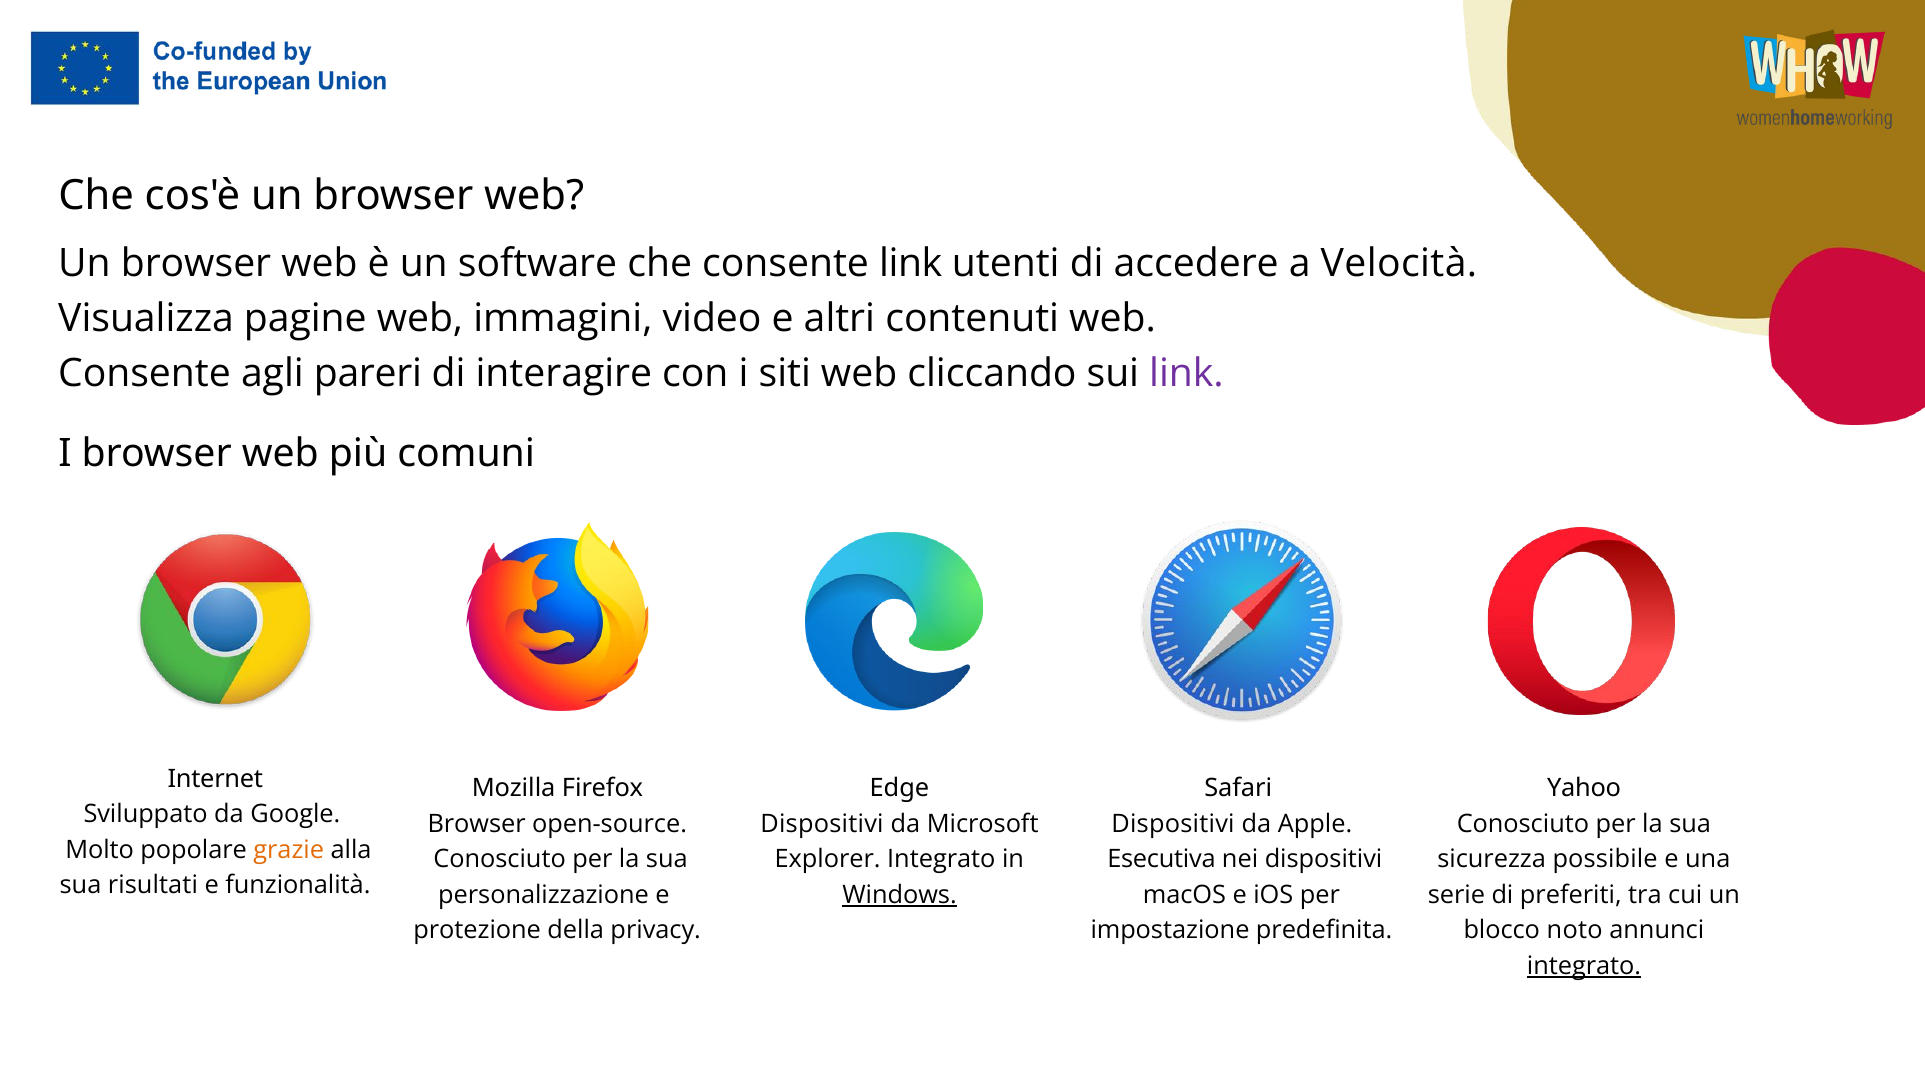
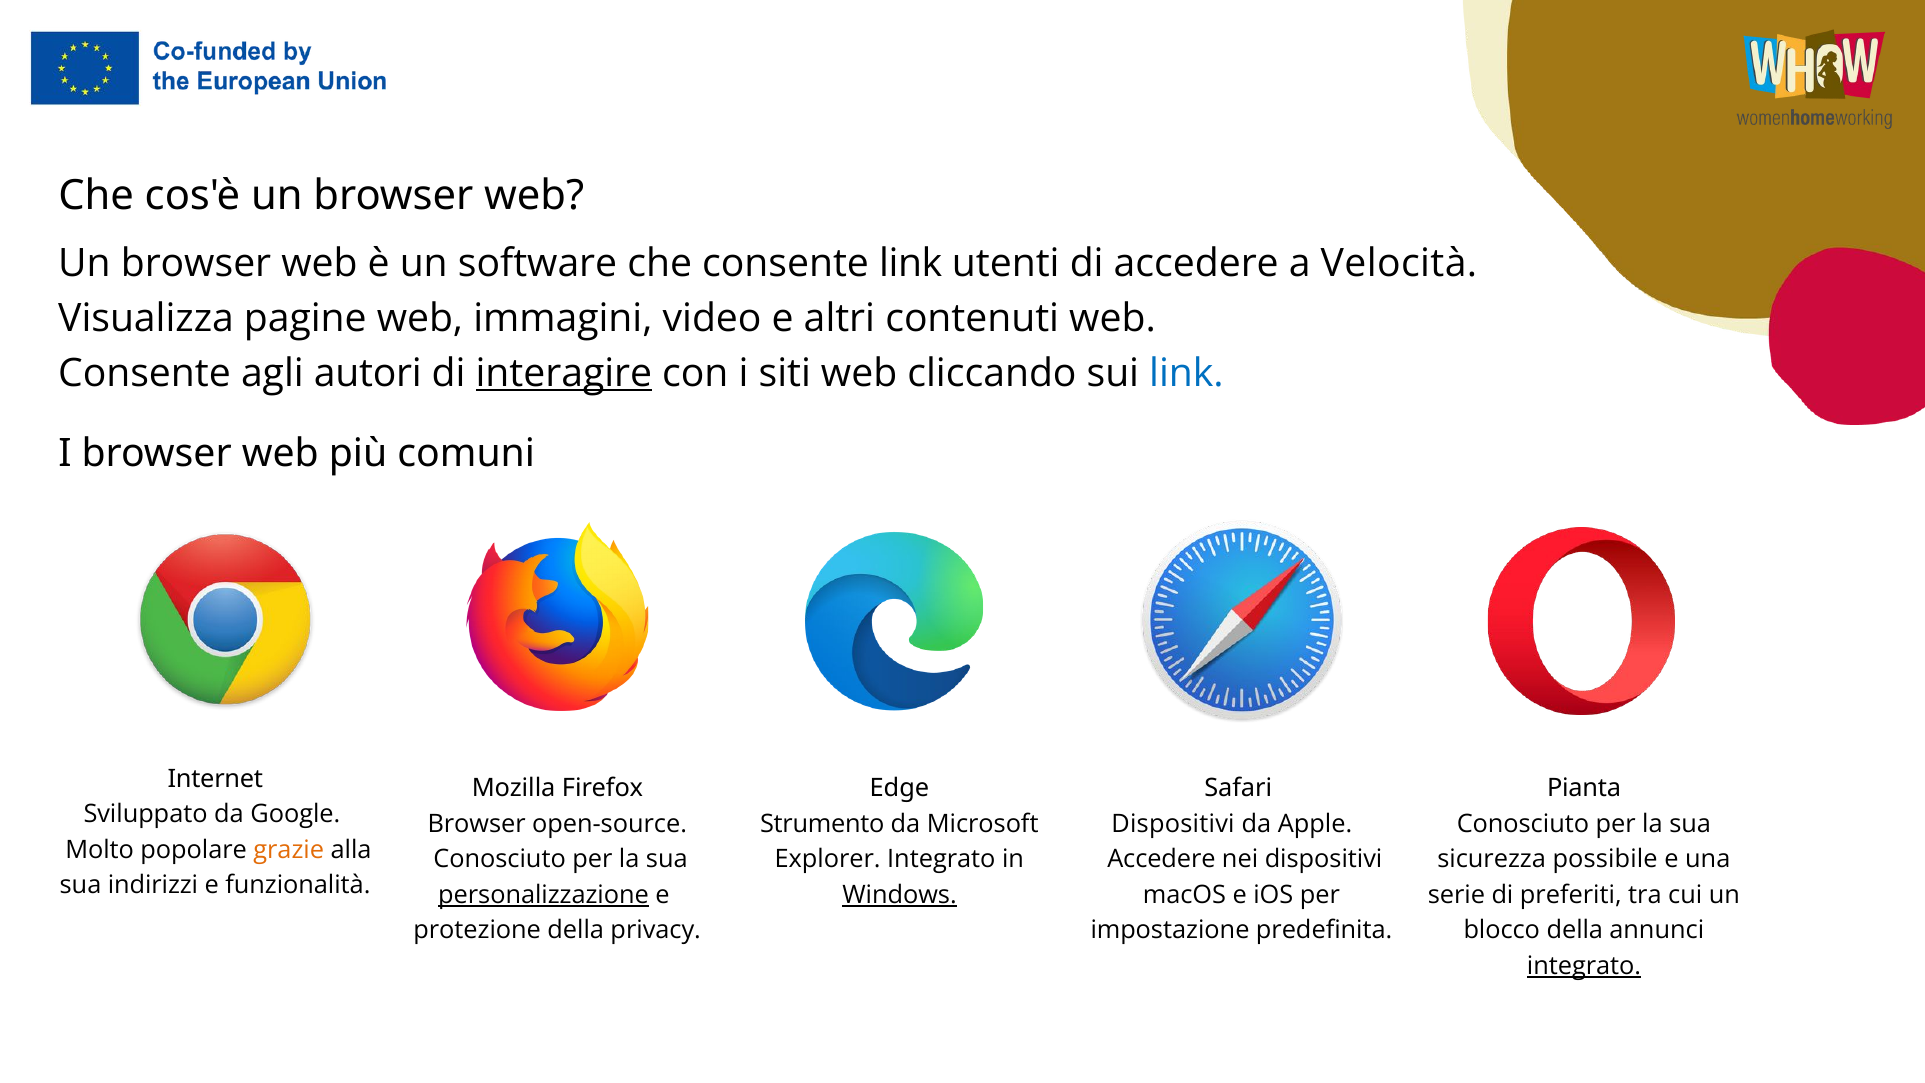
pareri: pareri -> autori
interagire underline: none -> present
link at (1186, 373) colour: purple -> blue
Yahoo: Yahoo -> Pianta
Dispositivi at (822, 824): Dispositivi -> Strumento
Esecutiva at (1161, 859): Esecutiva -> Accedere
risultati: risultati -> indirizzi
personalizzazione underline: none -> present
blocco noto: noto -> della
